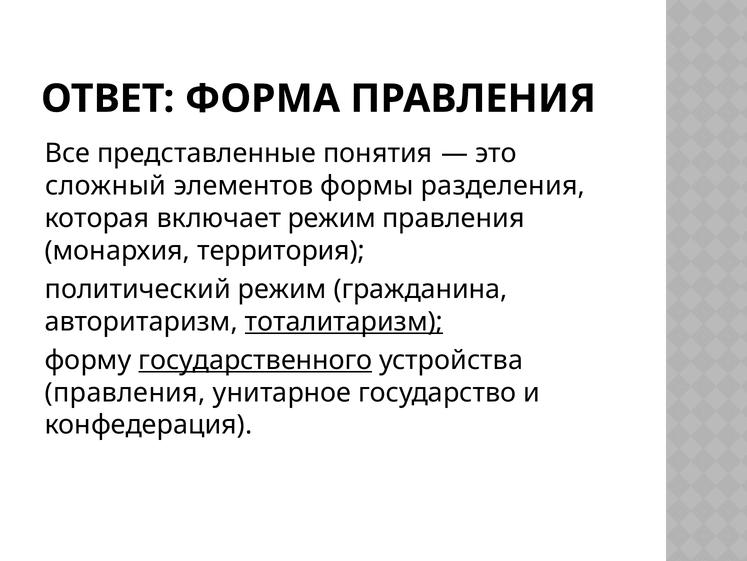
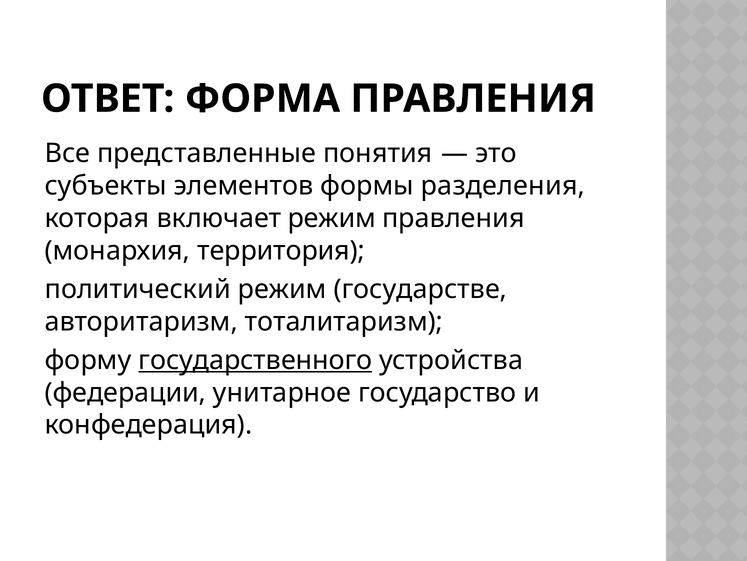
сложный: сложный -> субъекты
гражданина: гражданина -> государстве
тоталитаризм underline: present -> none
правления at (125, 392): правления -> федерации
